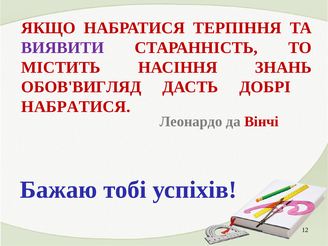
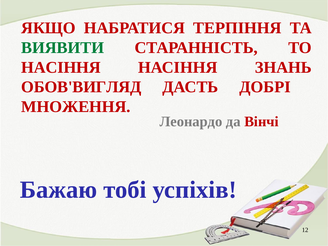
ВИЯВИТИ colour: purple -> green
МІСТИТЬ at (61, 67): МІСТИТЬ -> НАСІННЯ
НАБРАТИСЯ at (76, 107): НАБРАТИСЯ -> МНОЖЕННЯ
